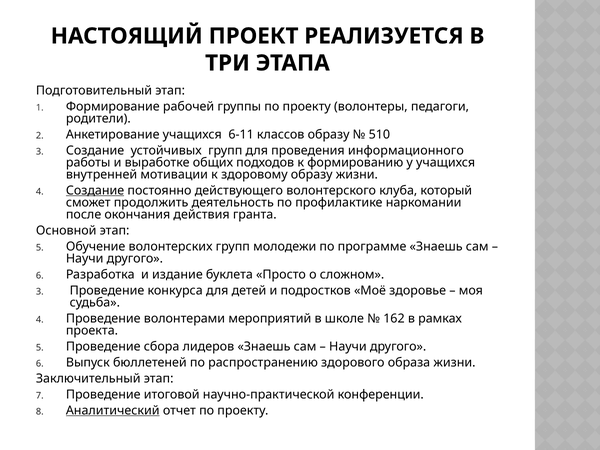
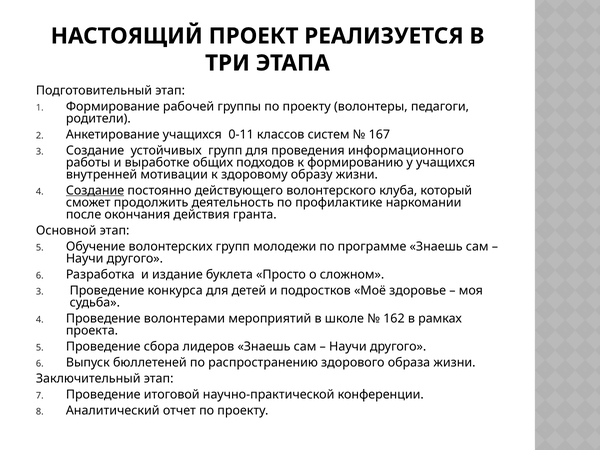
6-11: 6-11 -> 0-11
классов образу: образу -> систем
510: 510 -> 167
Аналитический underline: present -> none
